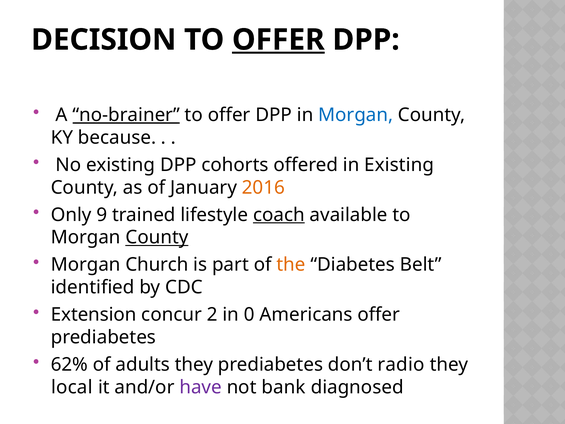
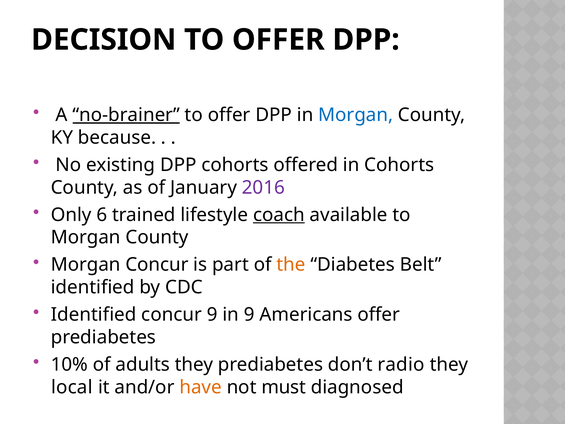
OFFER at (278, 40) underline: present -> none
in Existing: Existing -> Cohorts
2016 colour: orange -> purple
9: 9 -> 6
County at (157, 237) underline: present -> none
Morgan Church: Church -> Concur
Extension at (94, 315): Extension -> Identified
concur 2: 2 -> 9
in 0: 0 -> 9
62%: 62% -> 10%
have colour: purple -> orange
bank: bank -> must
